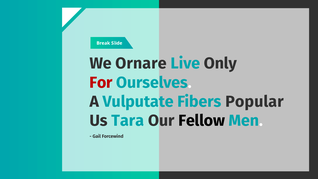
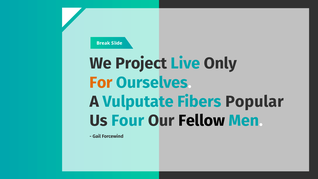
Ornare: Ornare -> Project
For colour: red -> orange
Tara: Tara -> Four
